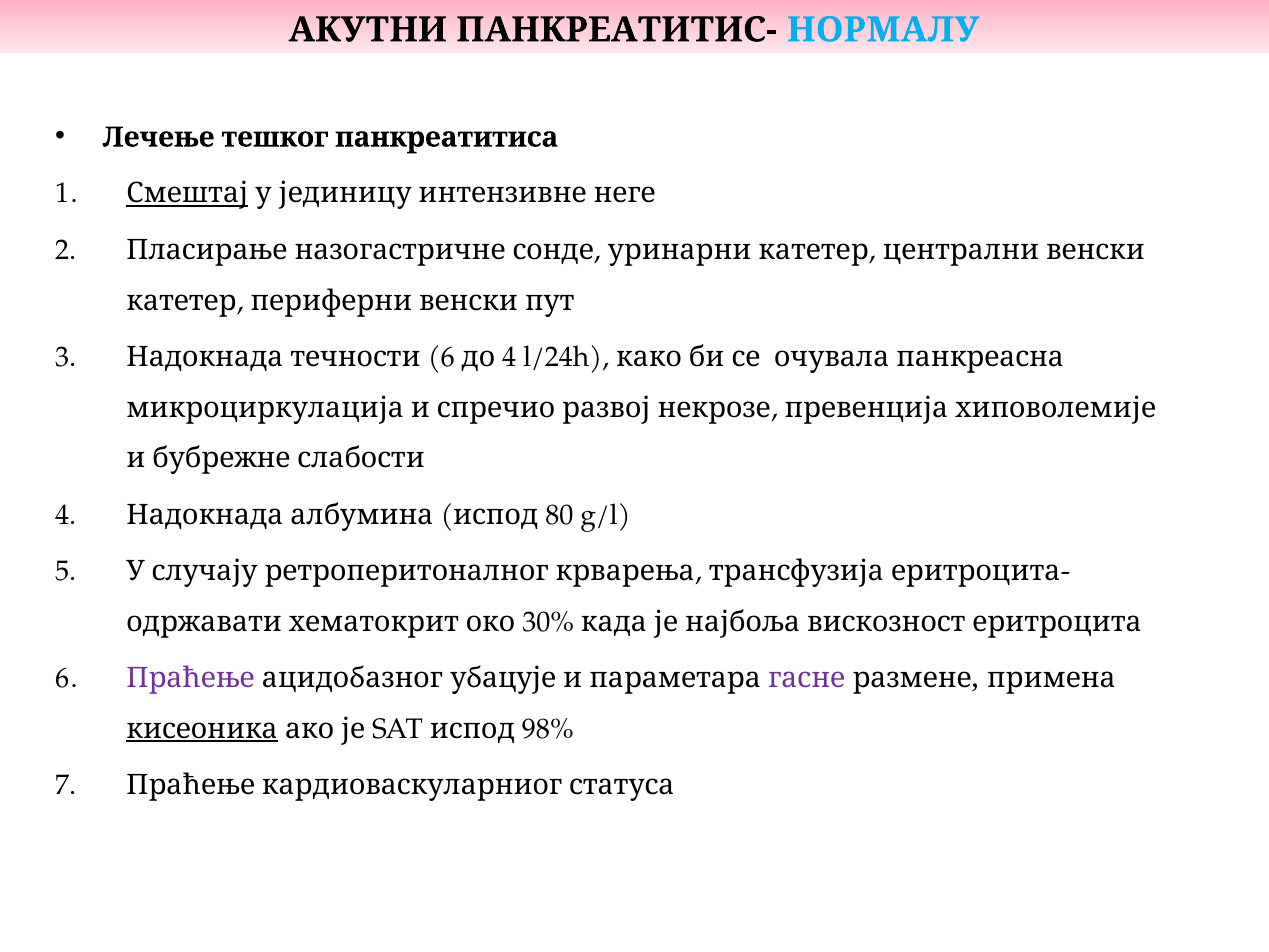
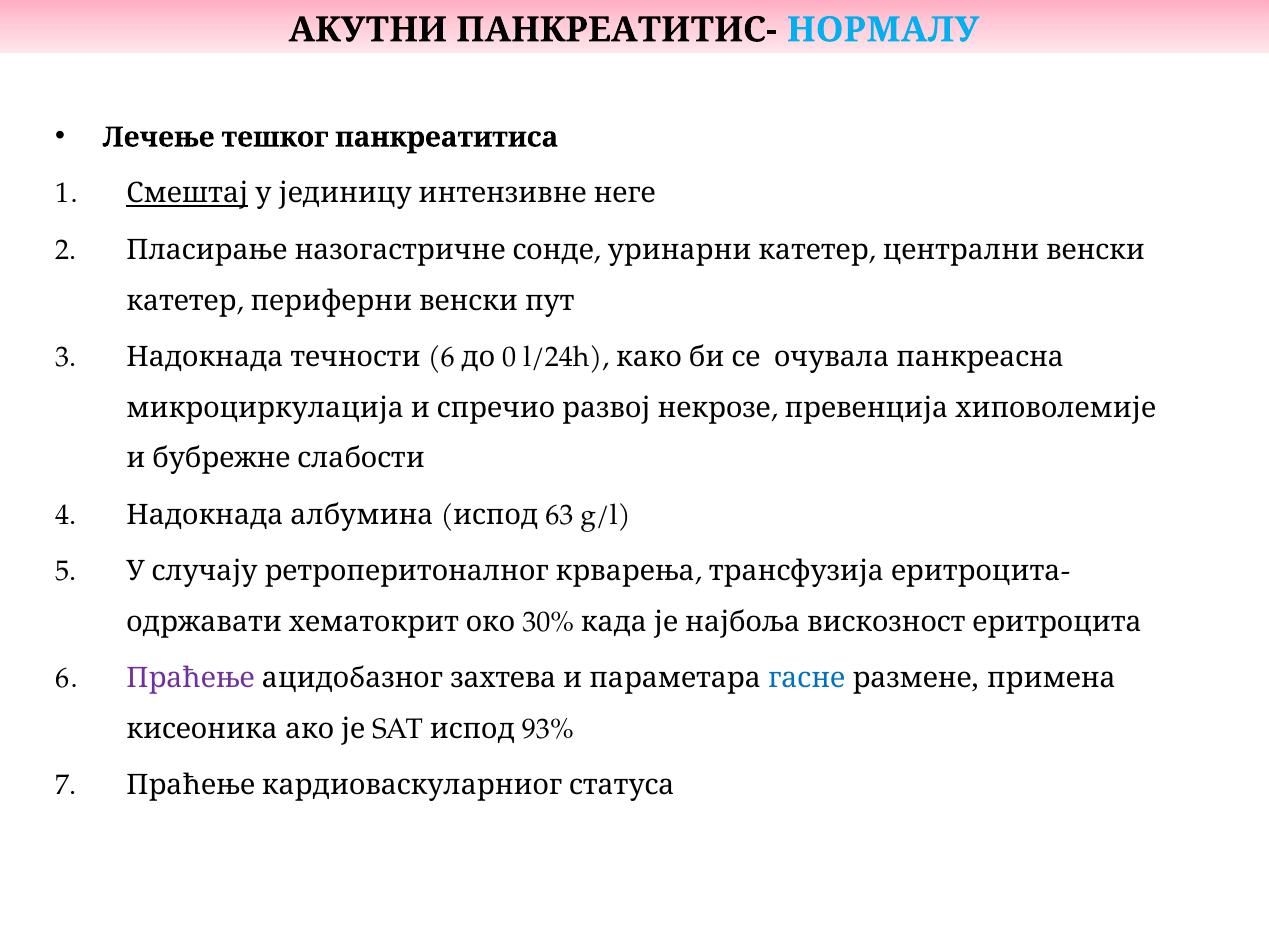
6 4: 4 -> 0
80: 80 -> 63
убацује: убацује -> захтева
гасне colour: purple -> blue
кисеоника underline: present -> none
98%: 98% -> 93%
